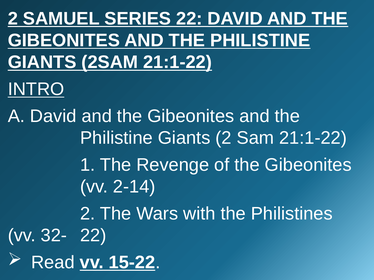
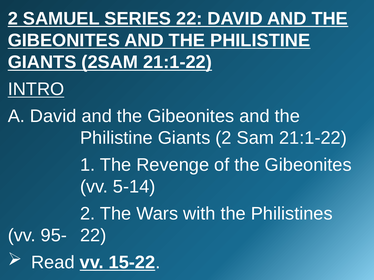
2-14: 2-14 -> 5-14
32-: 32- -> 95-
